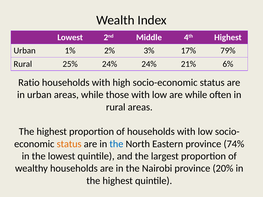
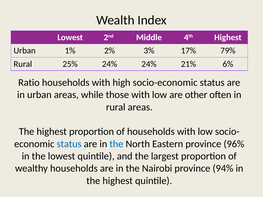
are while: while -> other
status at (69, 144) colour: orange -> blue
74%: 74% -> 96%
20%: 20% -> 94%
